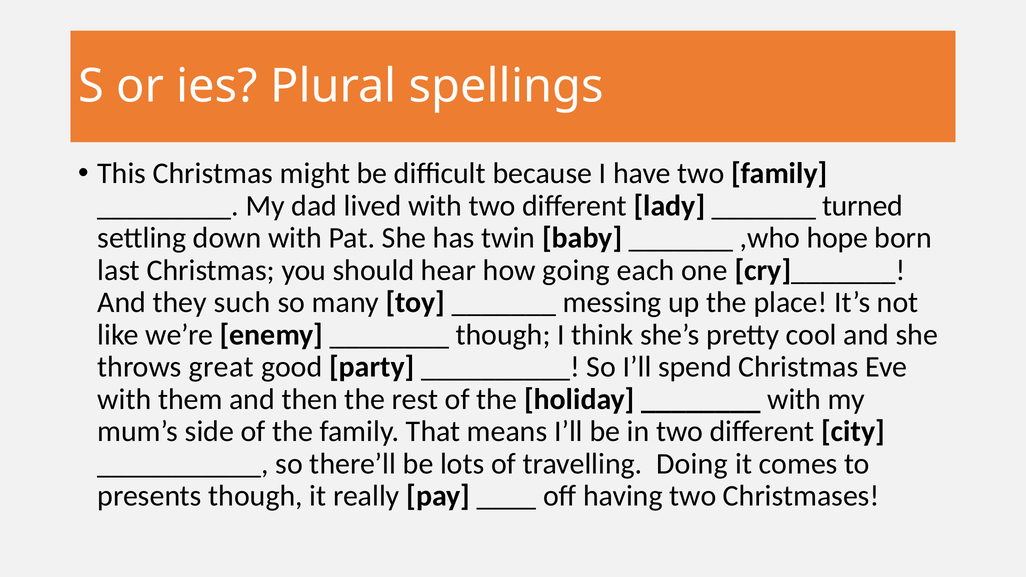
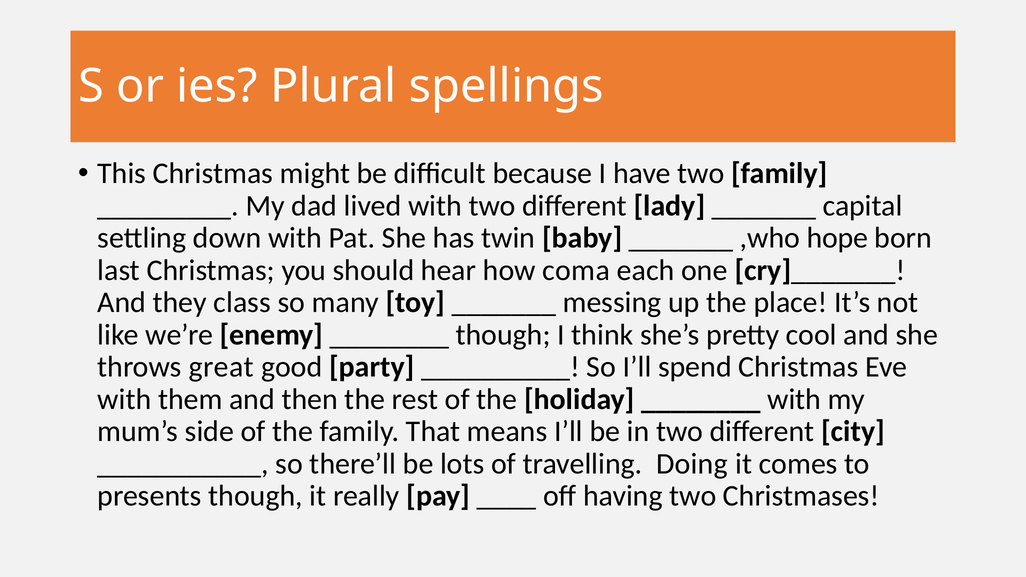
turned: turned -> capital
going: going -> coma
such: such -> class
